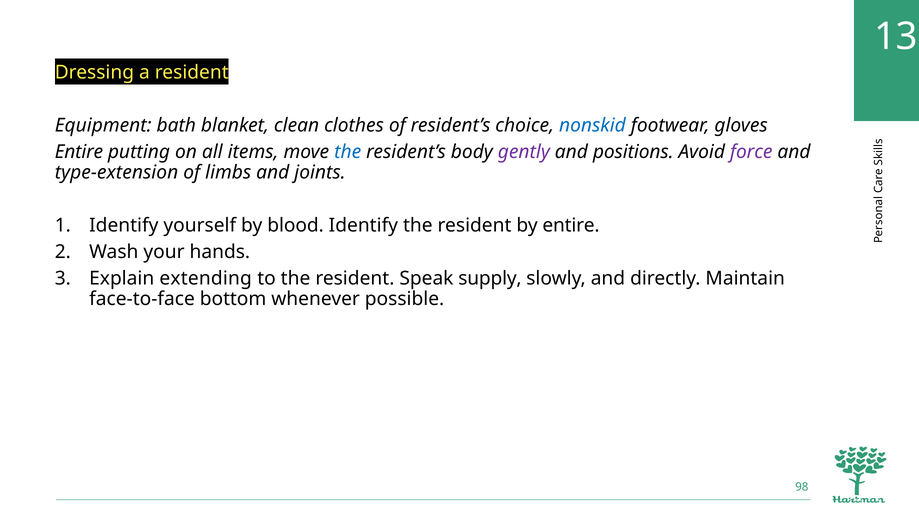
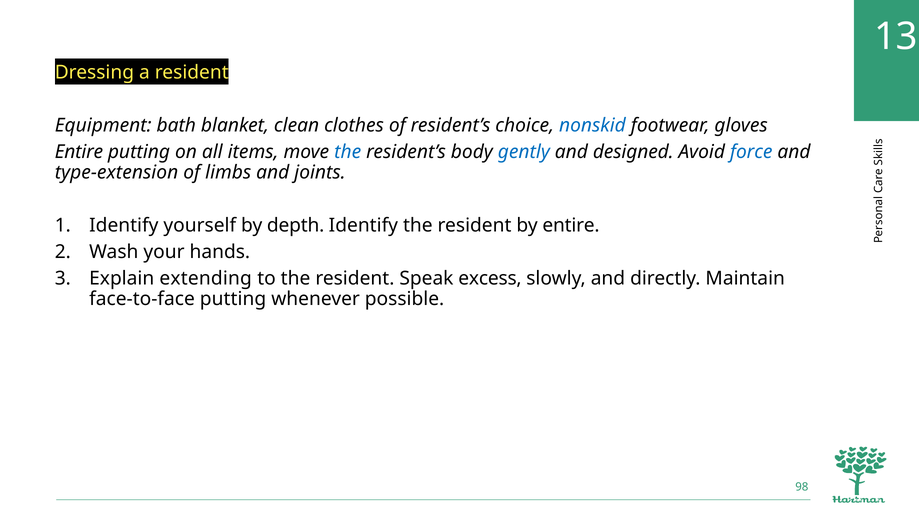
gently colour: purple -> blue
positions: positions -> designed
force colour: purple -> blue
blood: blood -> depth
supply: supply -> excess
face-to-face bottom: bottom -> putting
